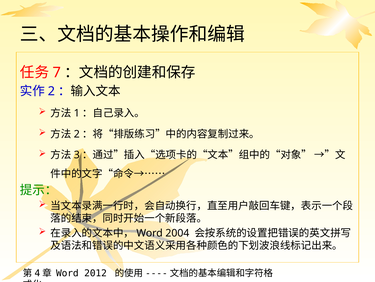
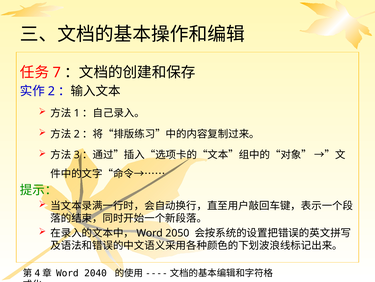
2004: 2004 -> 2050
2012: 2012 -> 2040
